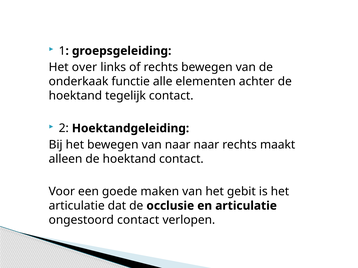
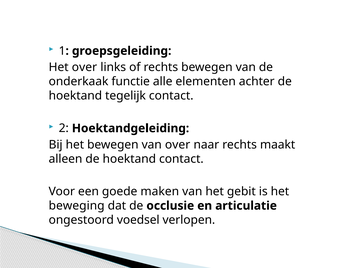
van naar: naar -> over
articulatie at (77, 206): articulatie -> beweging
ongestoord contact: contact -> voedsel
